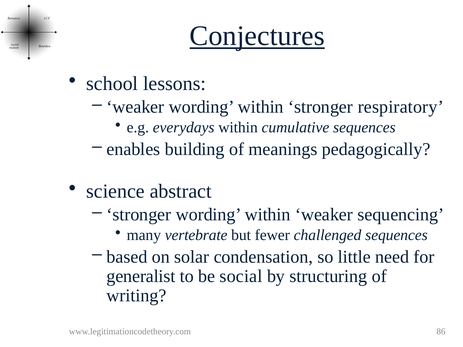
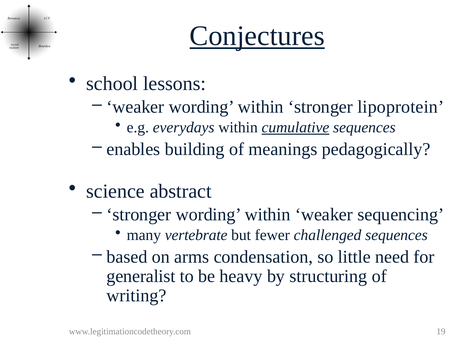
respiratory: respiratory -> lipoprotein
cumulative underline: none -> present
solar: solar -> arms
social: social -> heavy
86: 86 -> 19
